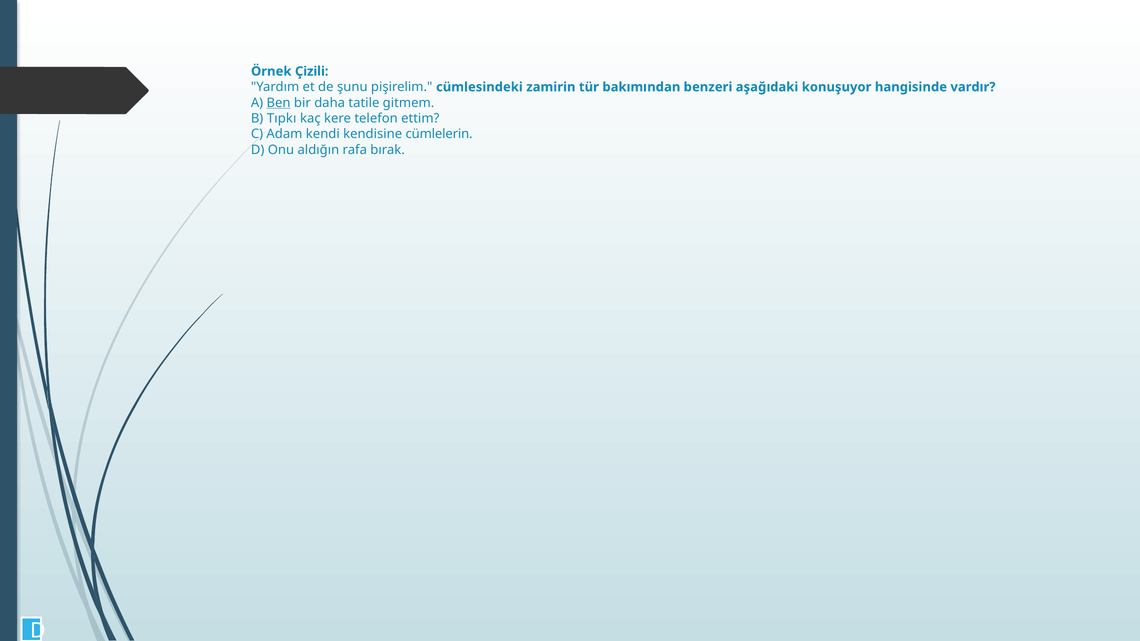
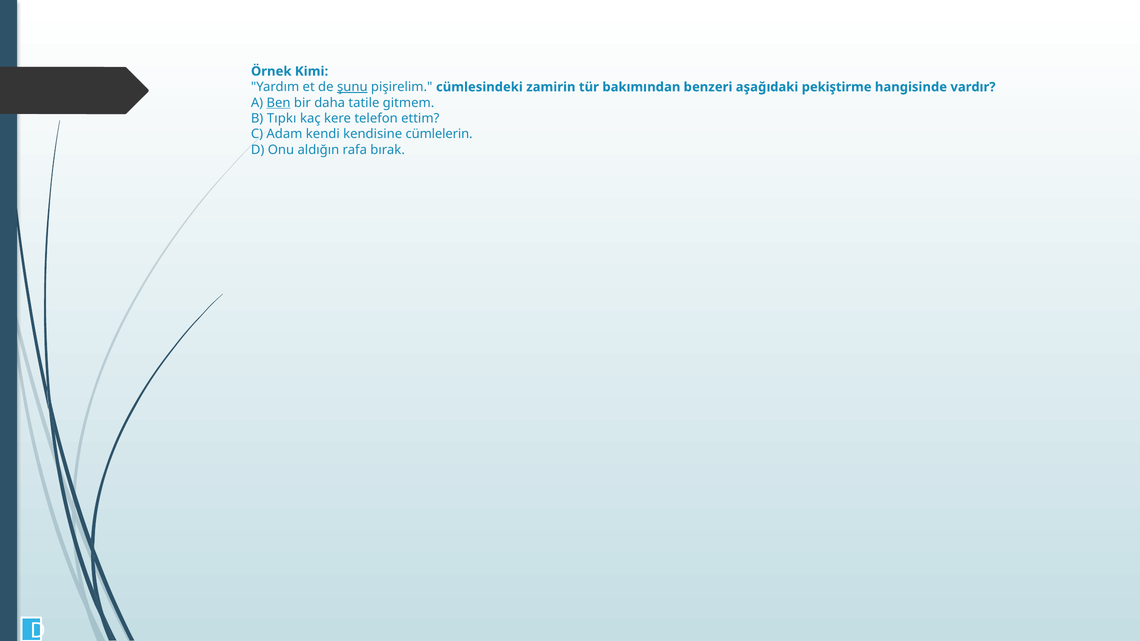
Çizili: Çizili -> Kimi
şunu underline: none -> present
konuşuyor: konuşuyor -> pekiştirme
